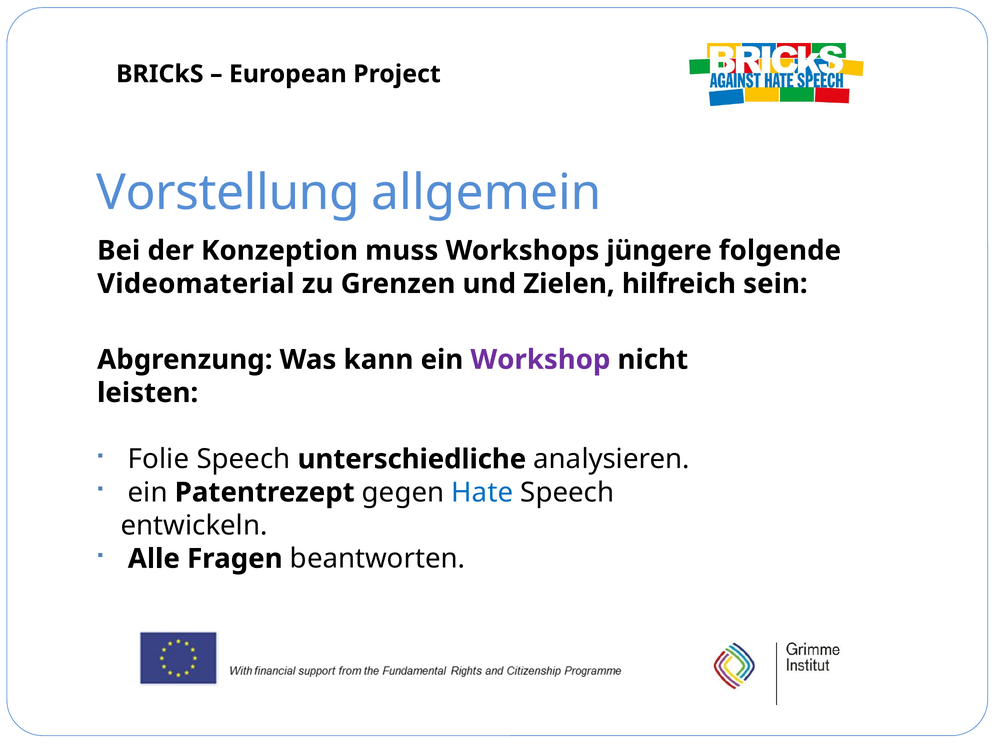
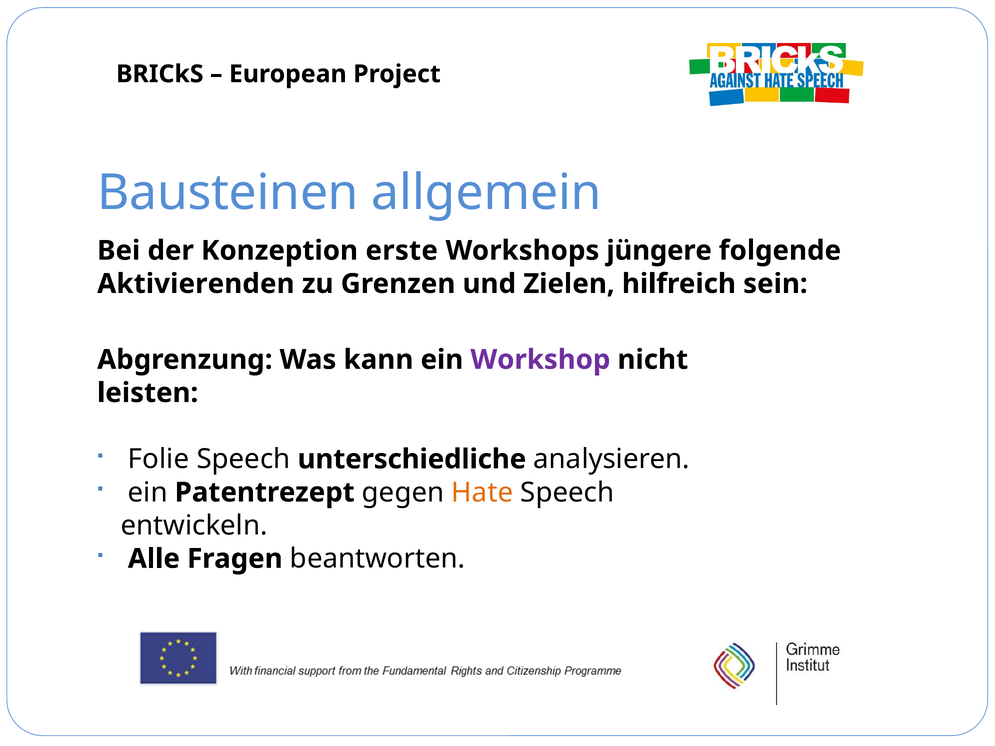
Vorstellung: Vorstellung -> Bausteinen
muss: muss -> erste
Videomaterial: Videomaterial -> Aktivierenden
Hate colour: blue -> orange
